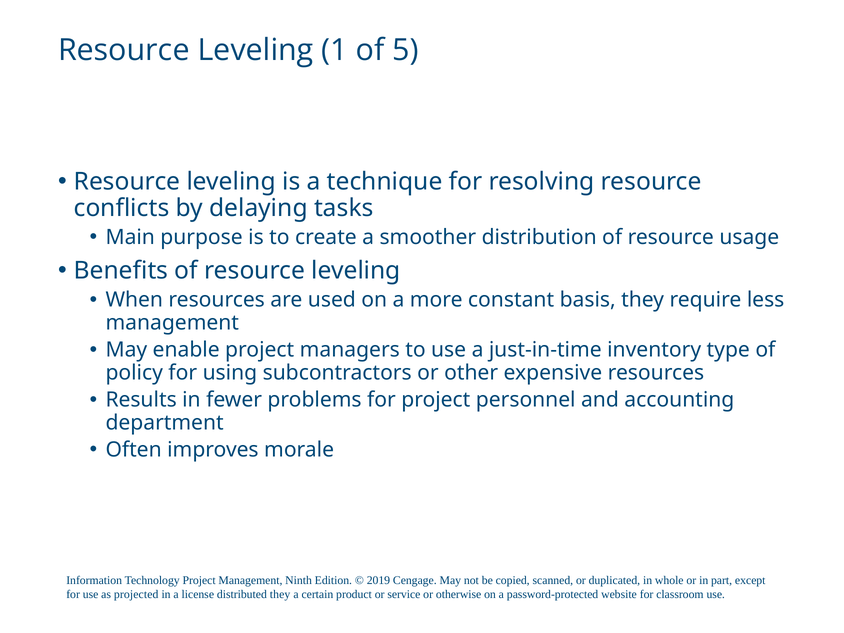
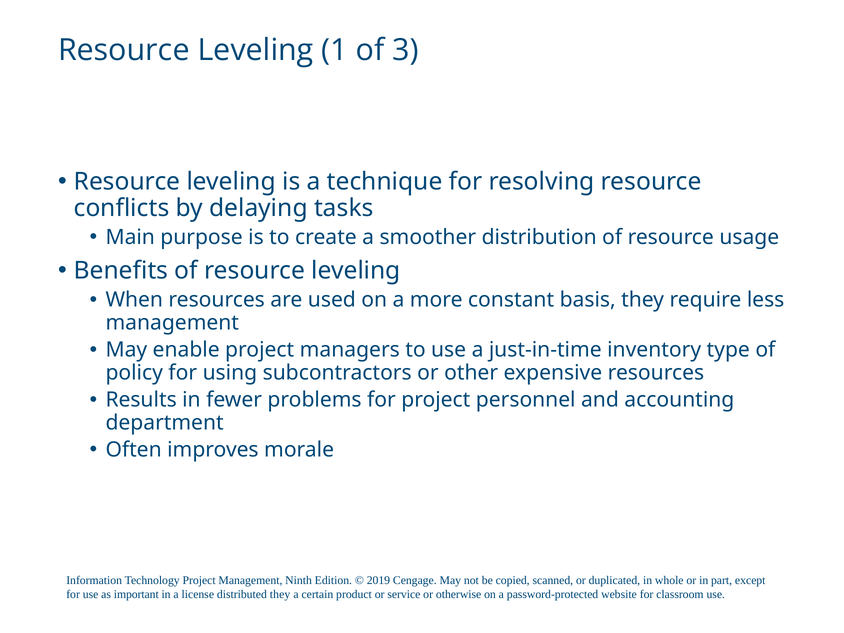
5: 5 -> 3
projected: projected -> important
